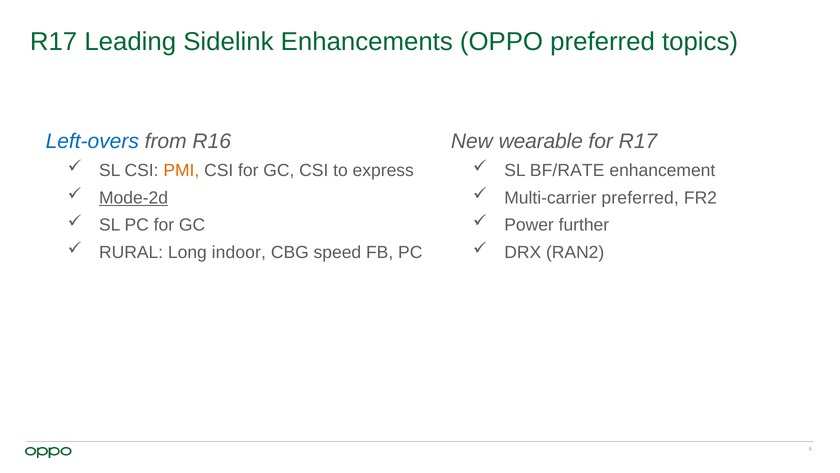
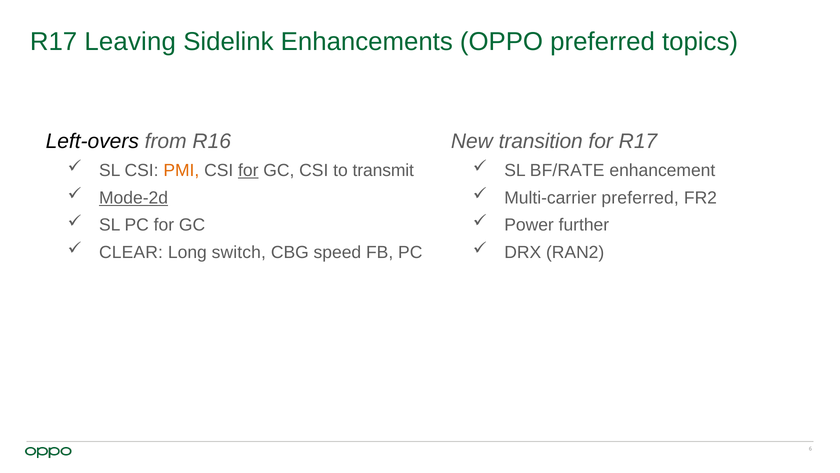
Leading: Leading -> Leaving
Left-overs colour: blue -> black
wearable: wearable -> transition
for at (248, 170) underline: none -> present
express: express -> transmit
RURAL: RURAL -> CLEAR
indoor: indoor -> switch
